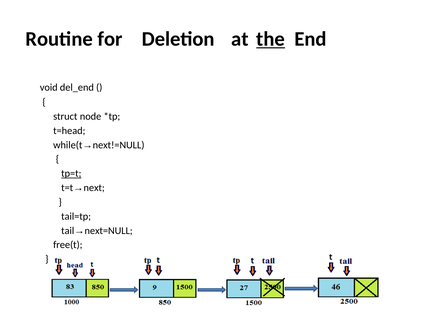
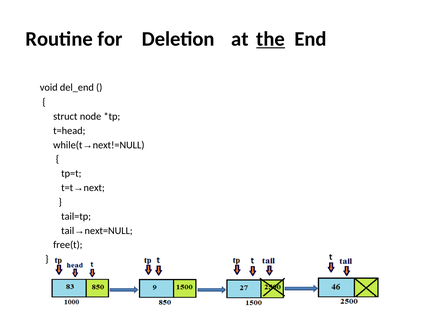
tp=t underline: present -> none
